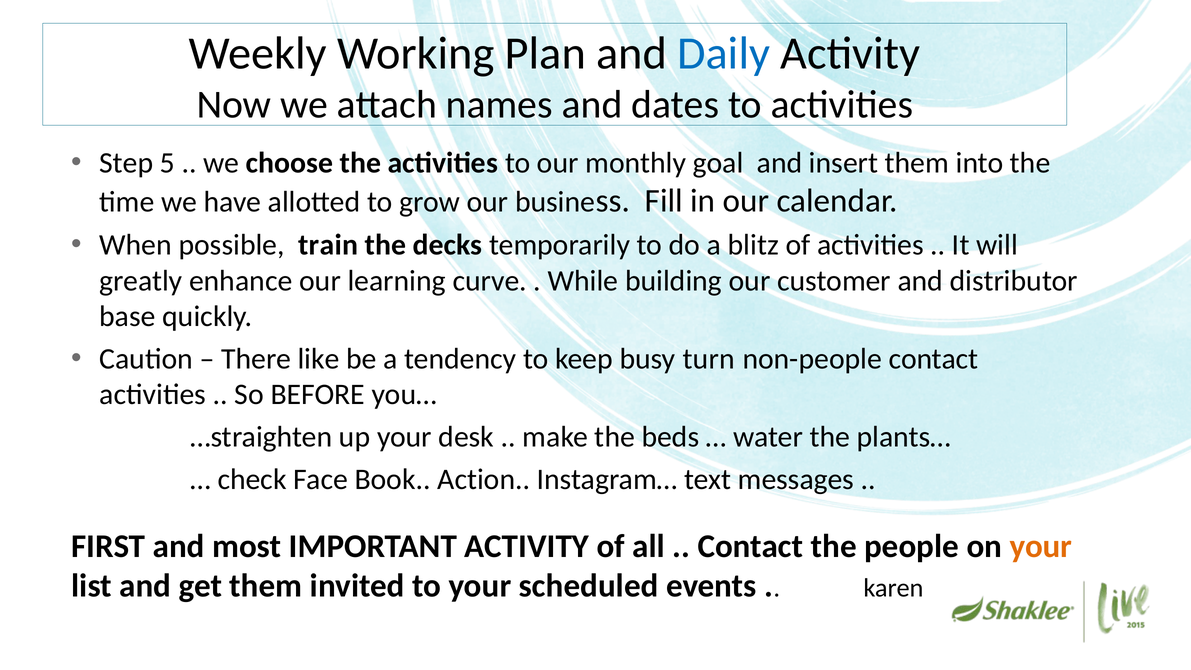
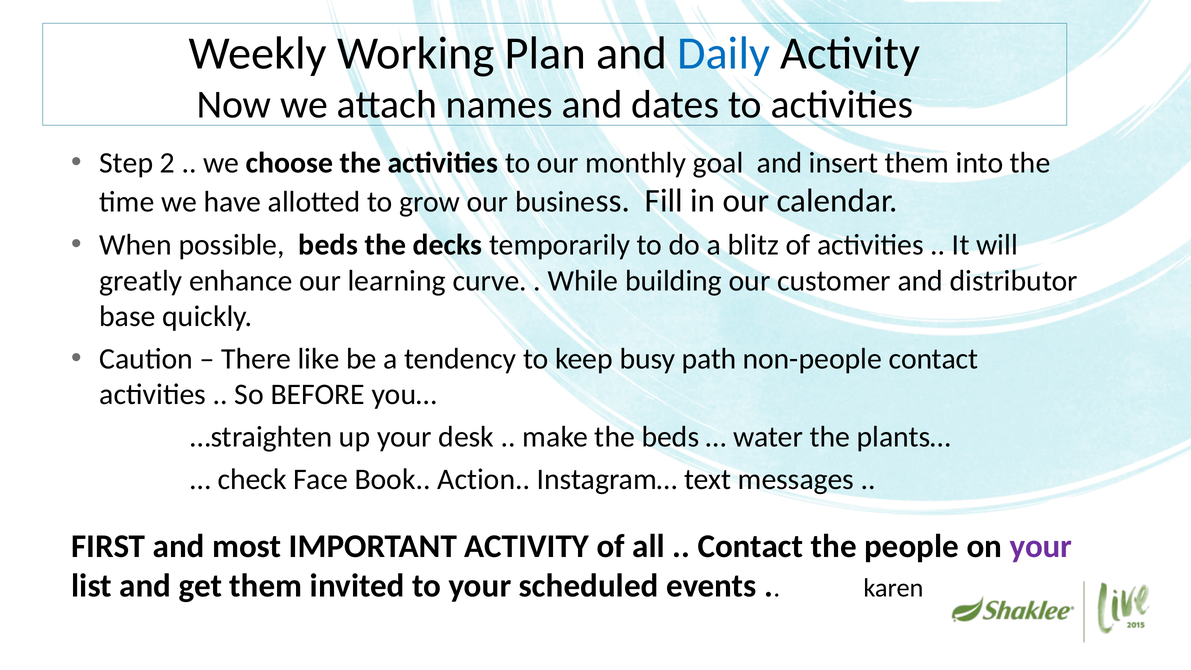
5: 5 -> 2
possible train: train -> beds
turn: turn -> path
your at (1041, 546) colour: orange -> purple
